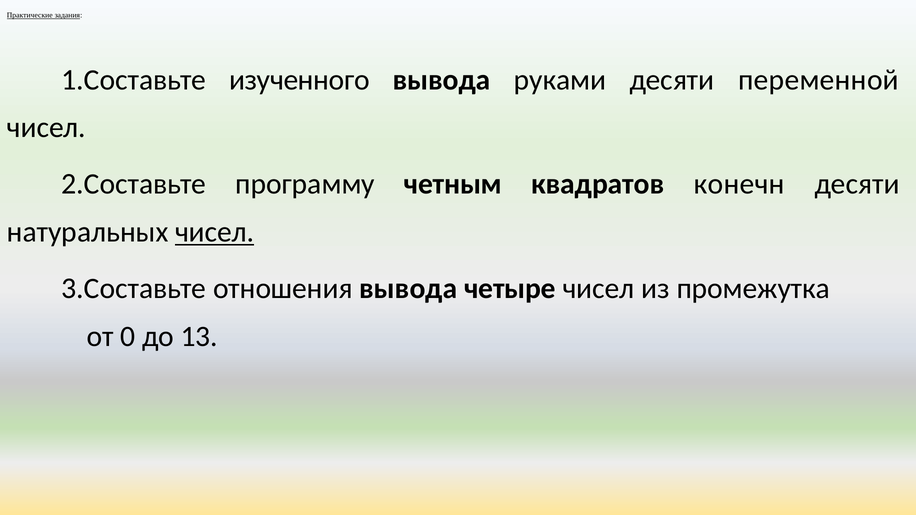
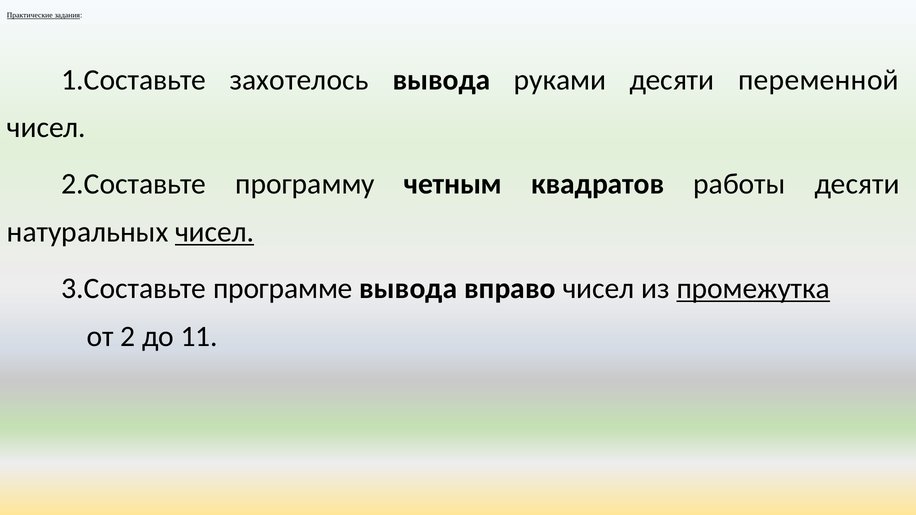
изученного: изученного -> захотелось
конечн: конечн -> работы
отношения: отношения -> программе
четыре: четыре -> вправо
промежутка underline: none -> present
0: 0 -> 2
13: 13 -> 11
